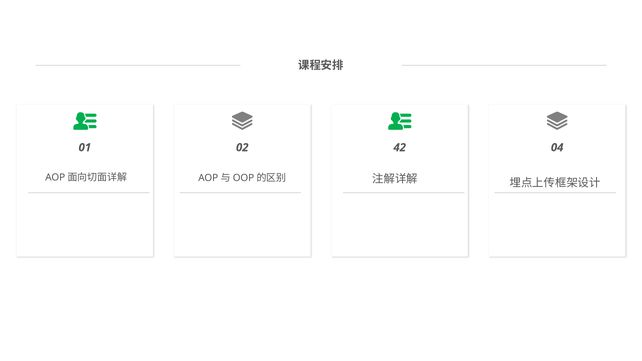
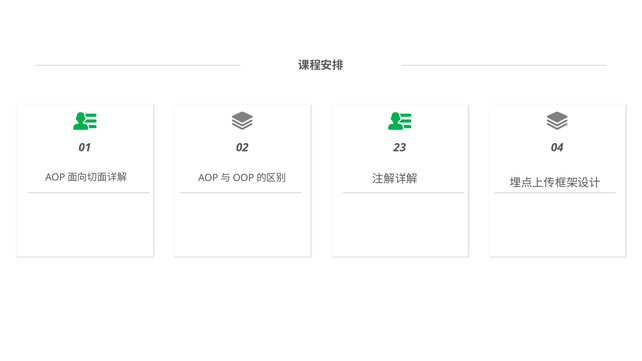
42: 42 -> 23
